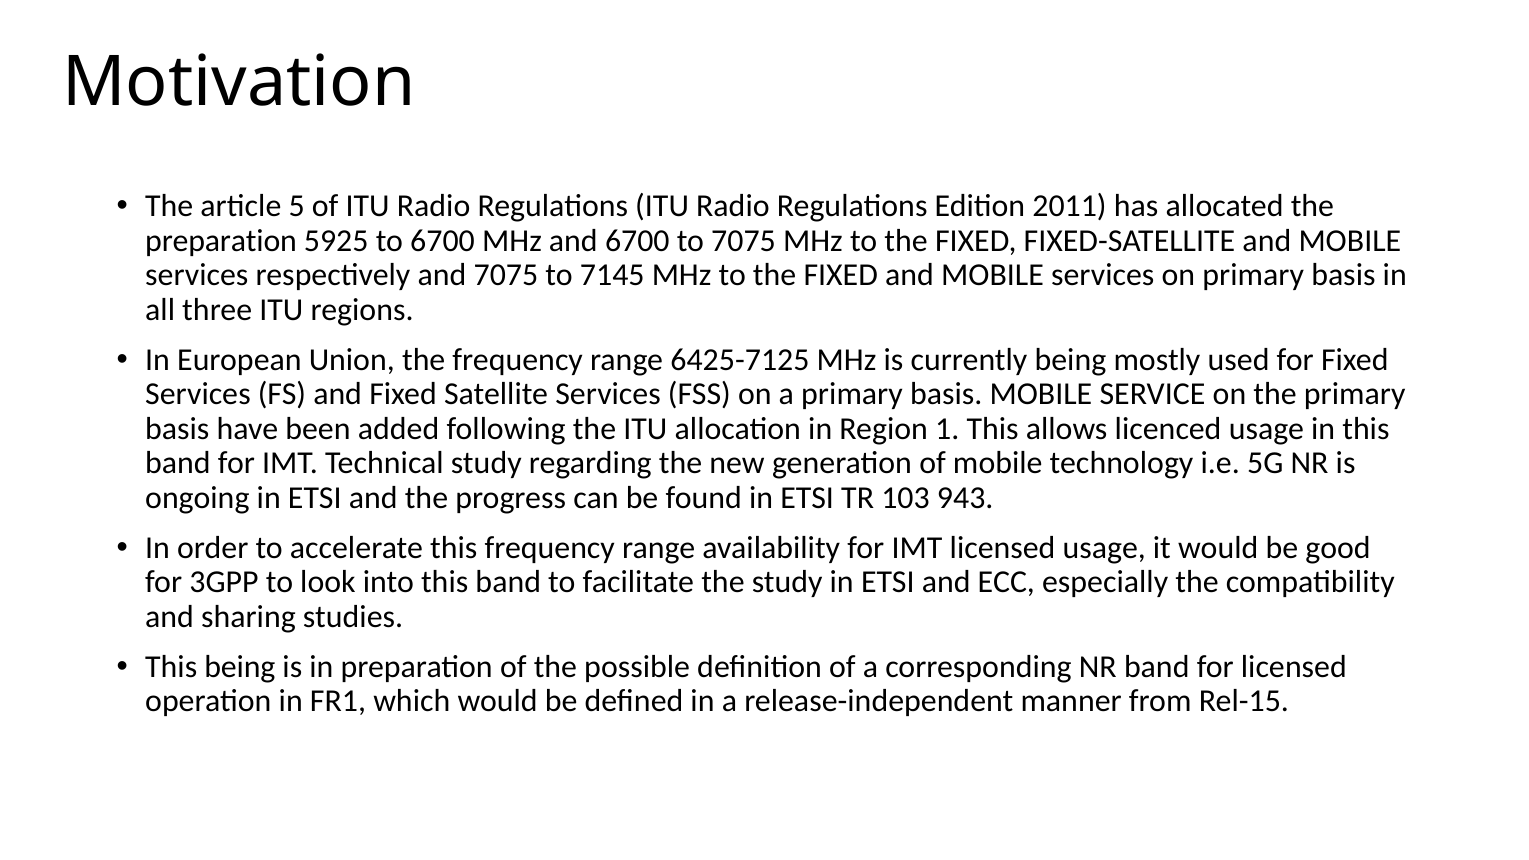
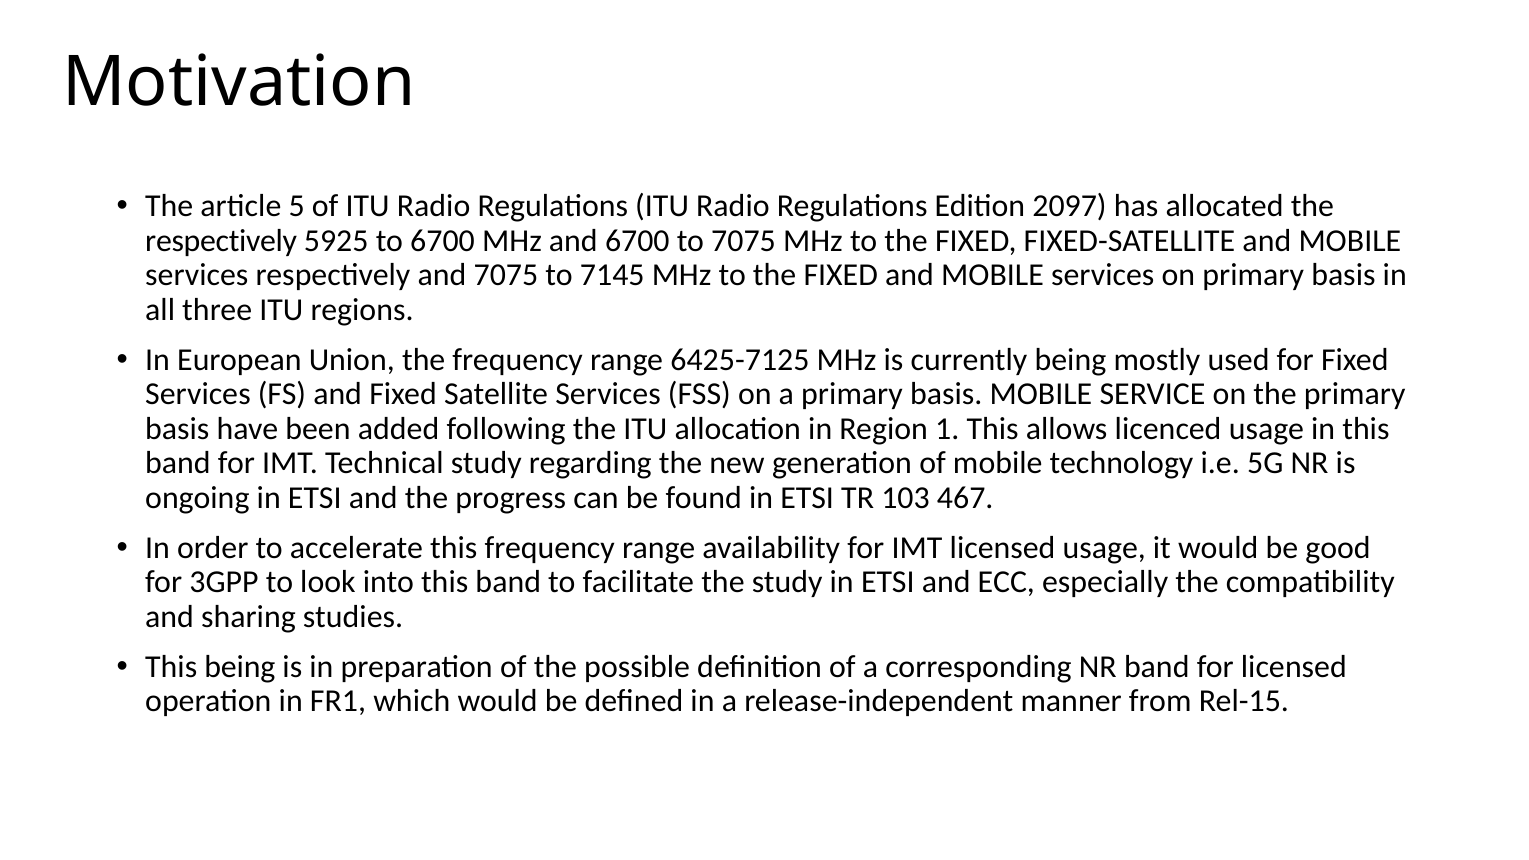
2011: 2011 -> 2097
preparation at (221, 241): preparation -> respectively
943: 943 -> 467
